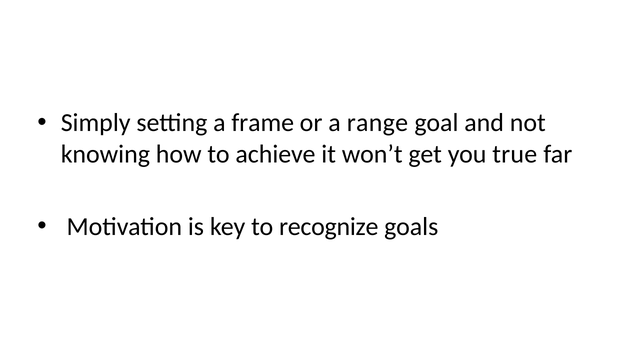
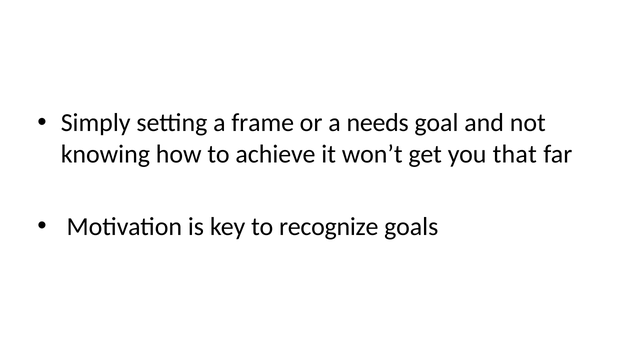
range: range -> needs
true: true -> that
